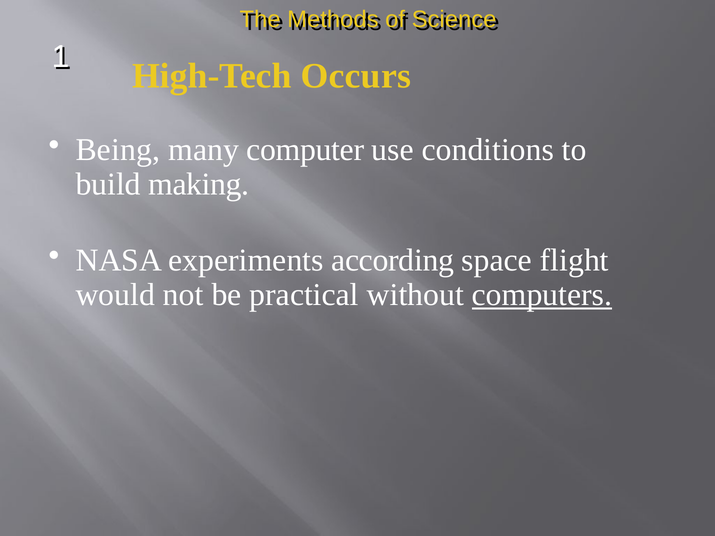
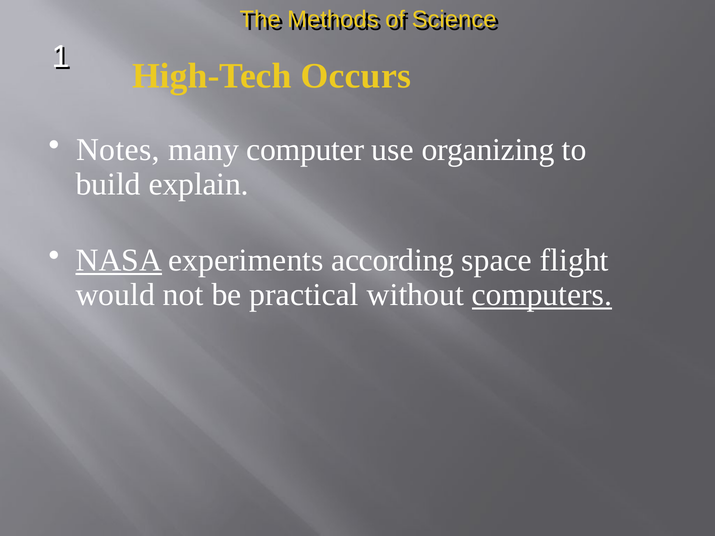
Being: Being -> Notes
conditions: conditions -> organizing
making: making -> explain
NASA underline: none -> present
